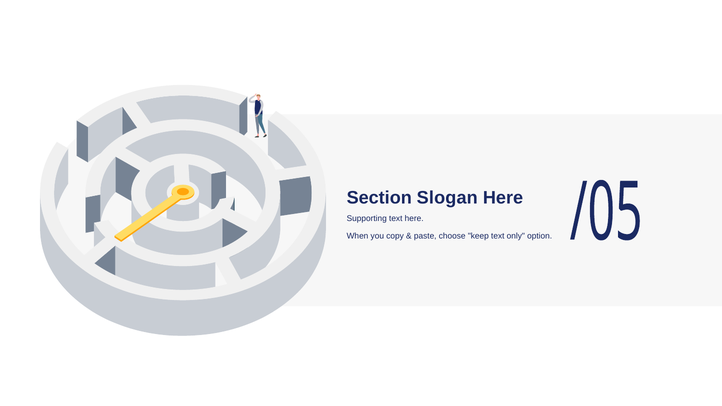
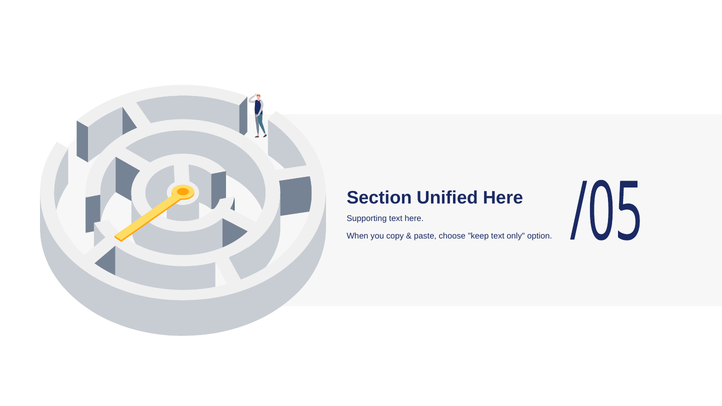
Slogan: Slogan -> Unified
